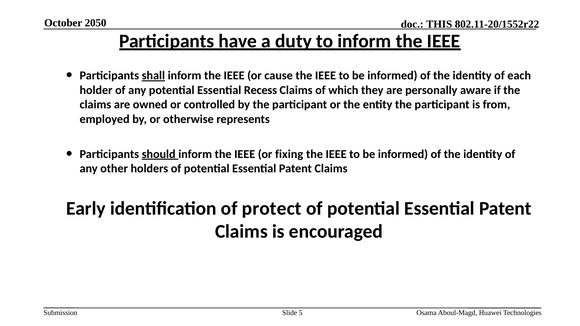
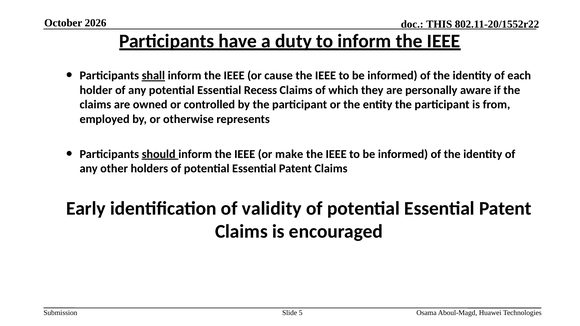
2050: 2050 -> 2026
fixing: fixing -> make
protect: protect -> validity
